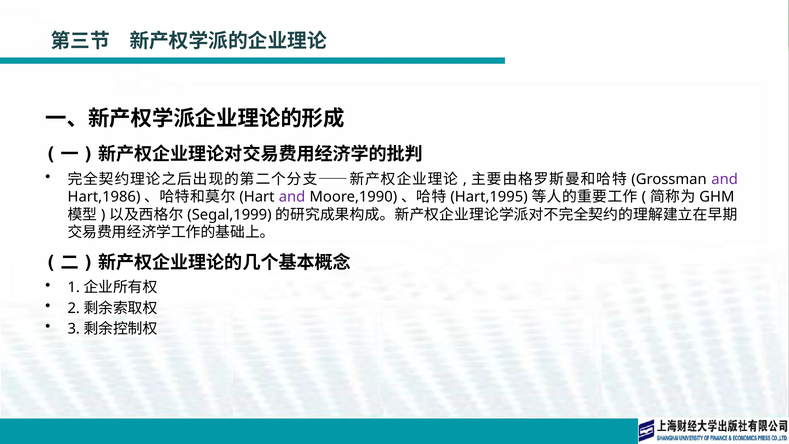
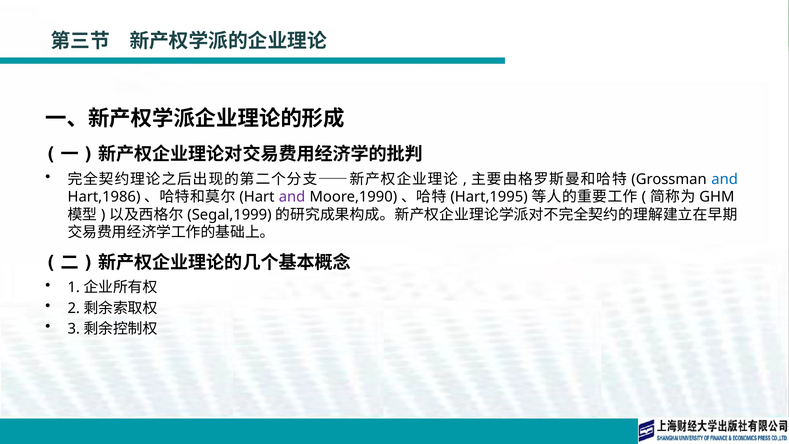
and at (725, 179) colour: purple -> blue
